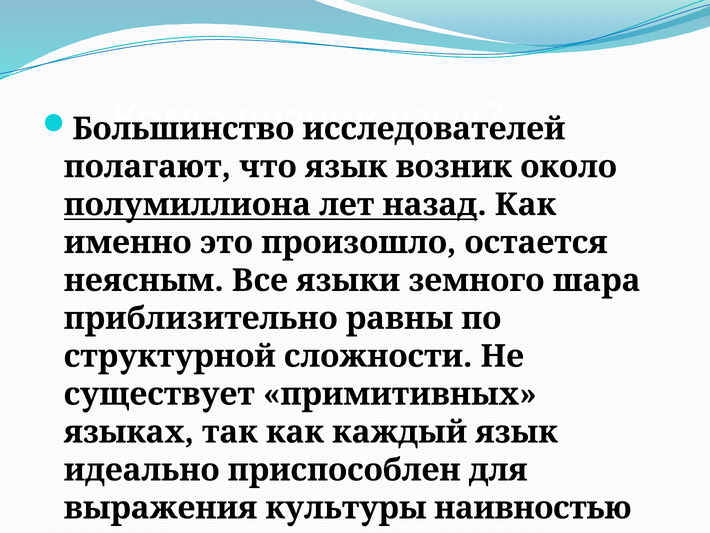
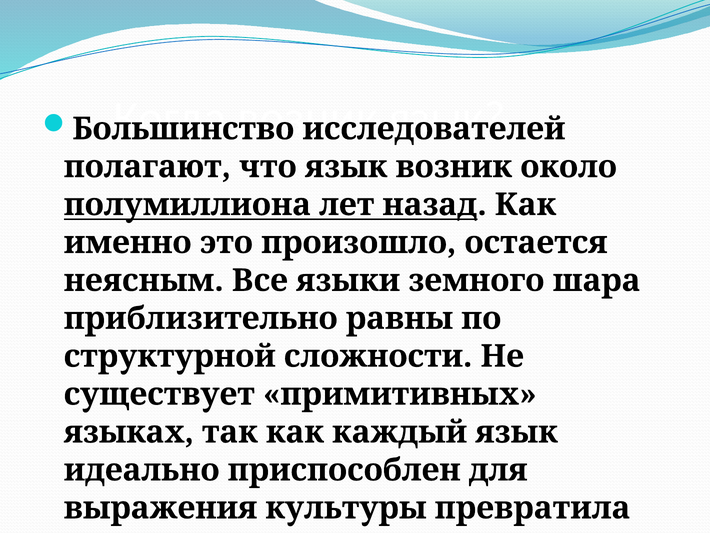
наивностью: наивностью -> превратила
